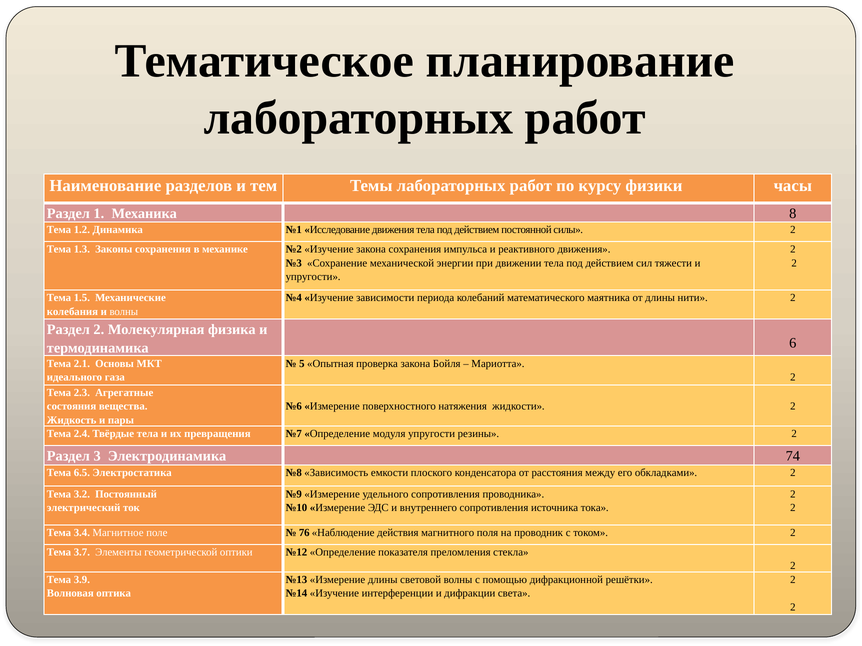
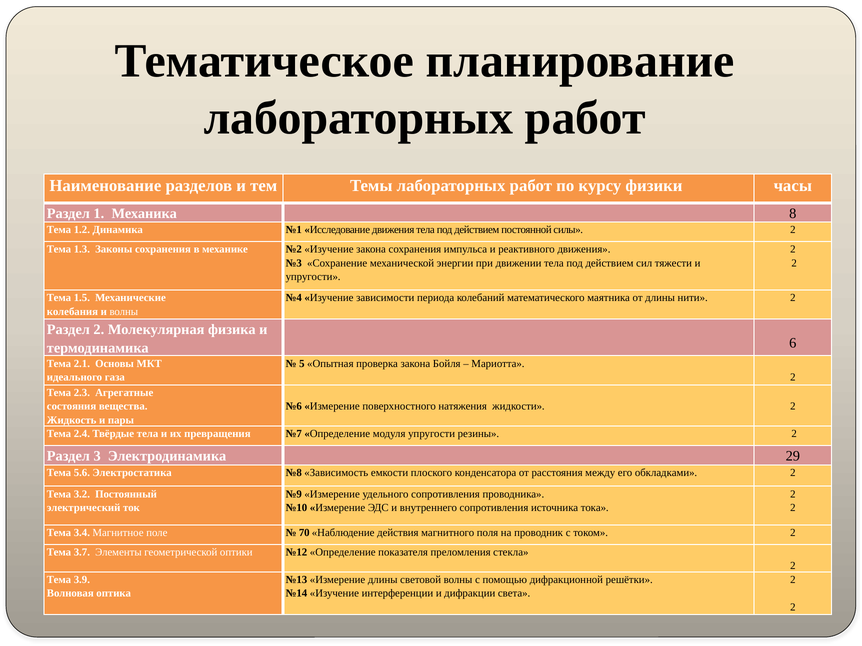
74: 74 -> 29
6.5: 6.5 -> 5.6
76: 76 -> 70
